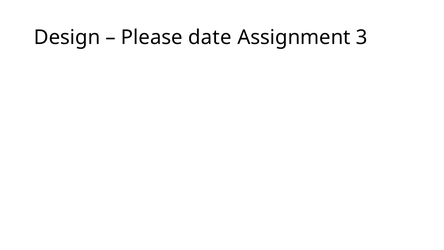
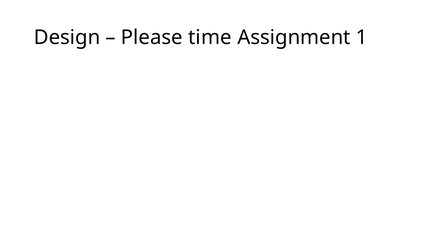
date: date -> time
3: 3 -> 1
